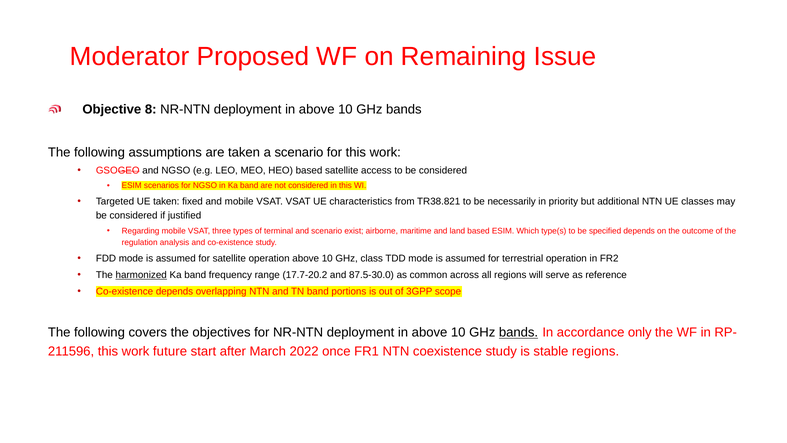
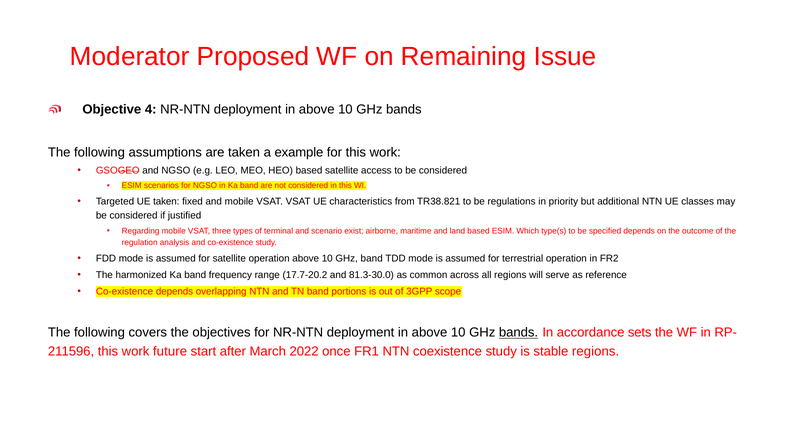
8: 8 -> 4
a scenario: scenario -> example
necessarily: necessarily -> regulations
GHz class: class -> band
harmonized underline: present -> none
87.5-30.0: 87.5-30.0 -> 81.3-30.0
only: only -> sets
